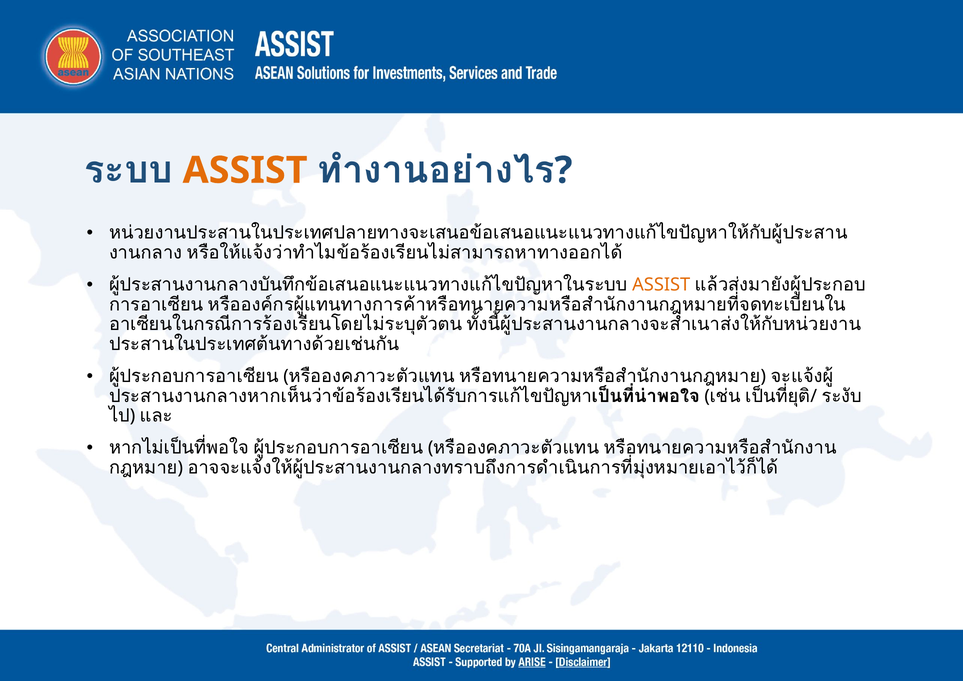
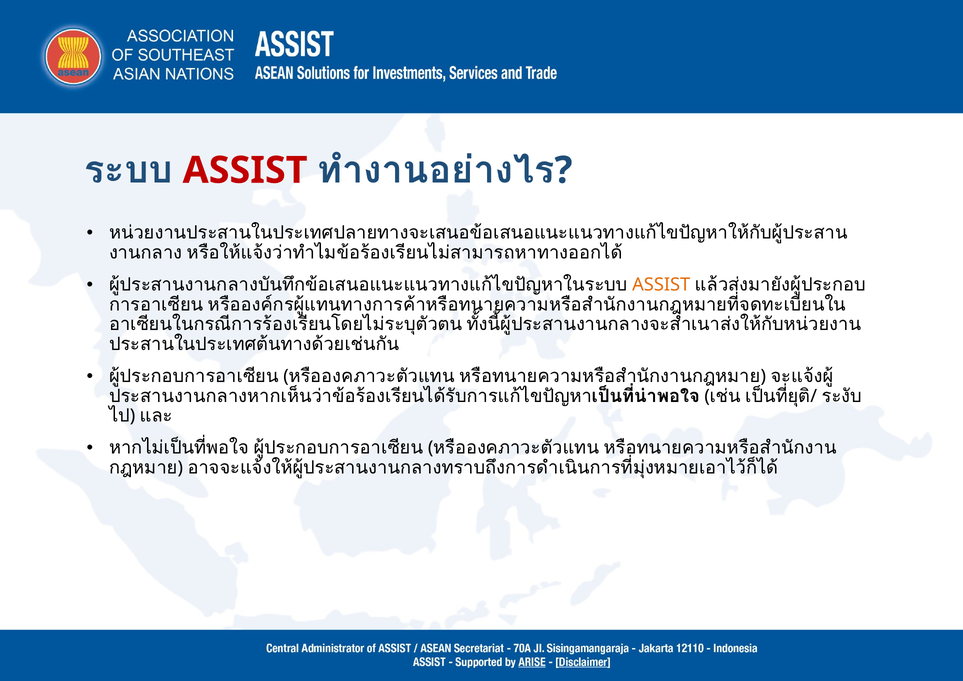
ASSIST at (245, 170) colour: orange -> red
